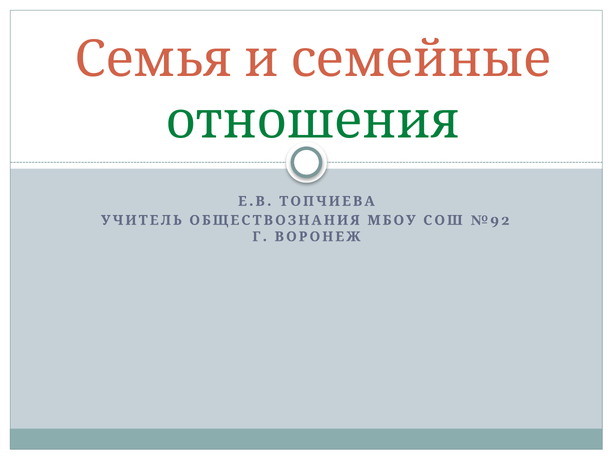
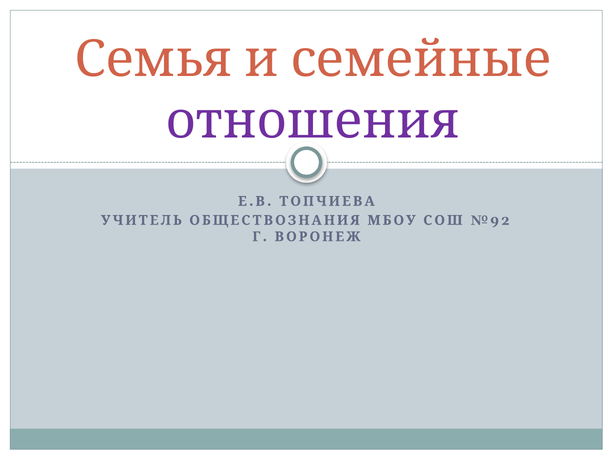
отношения colour: green -> purple
